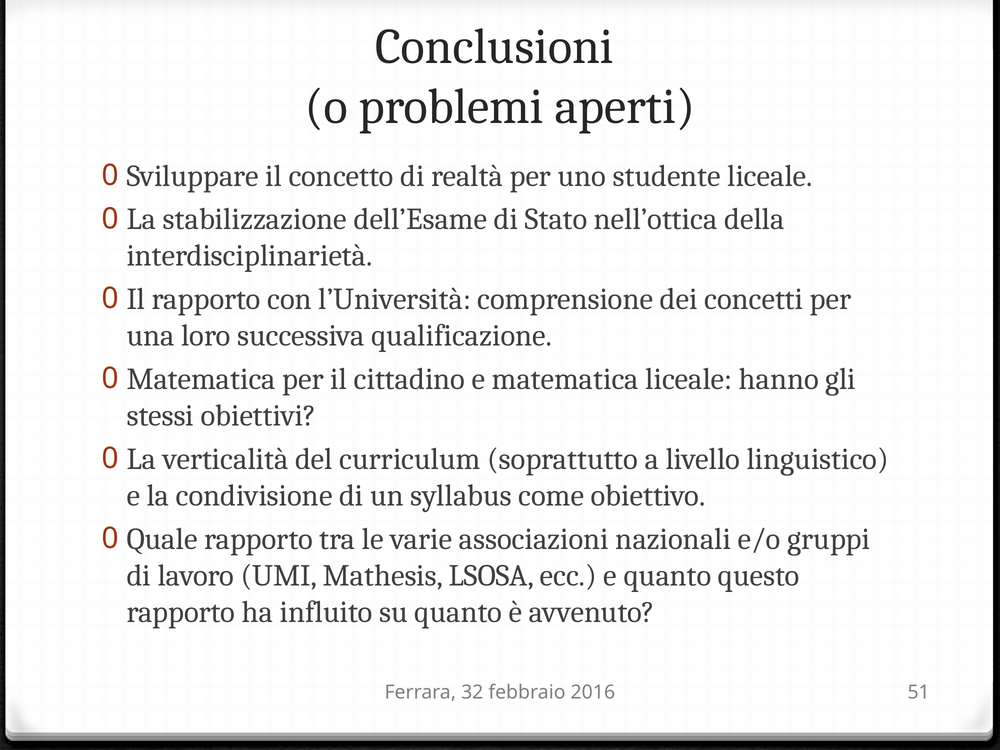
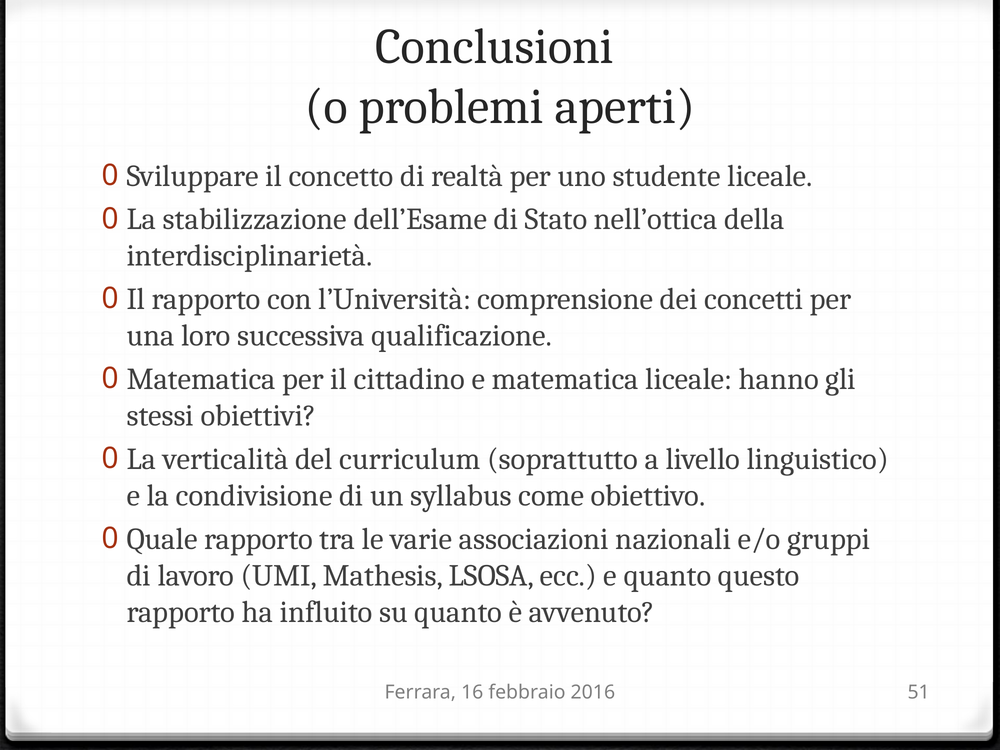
32: 32 -> 16
